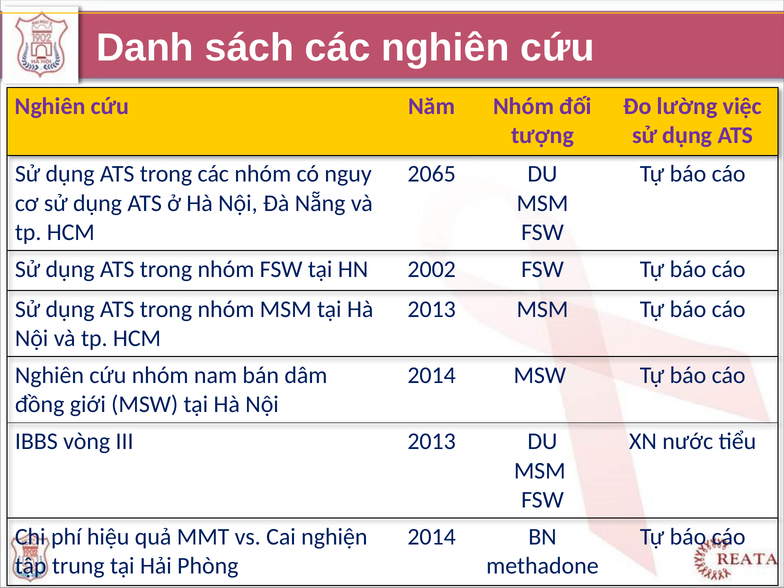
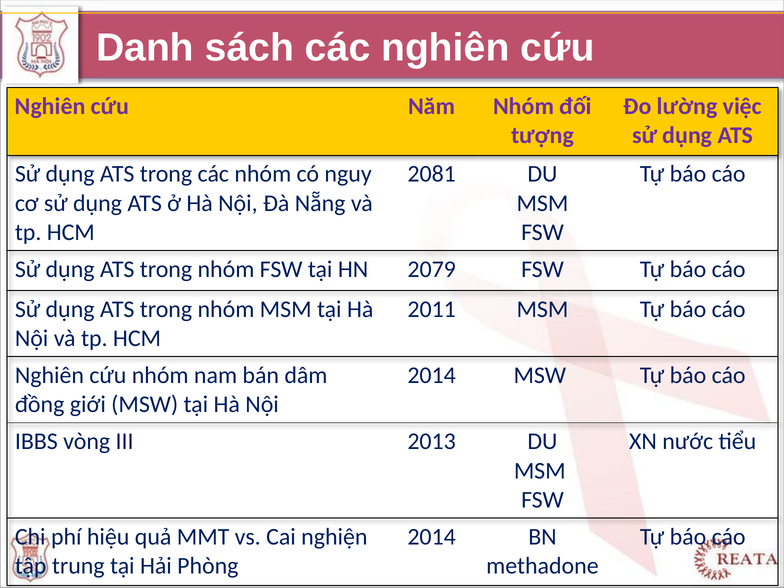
2065: 2065 -> 2081
2002: 2002 -> 2079
2013 at (432, 309): 2013 -> 2011
